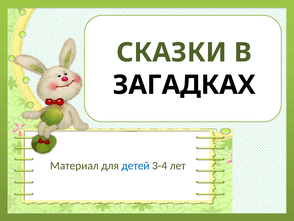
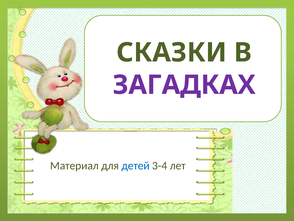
ЗАГАДКАХ colour: black -> purple
